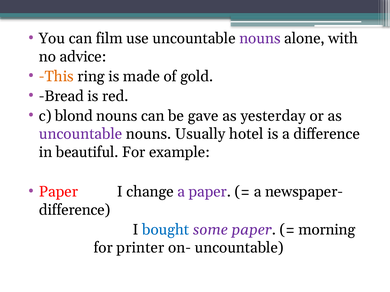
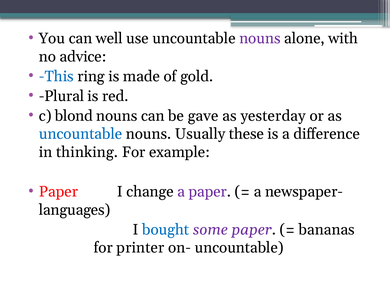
film: film -> well
This colour: orange -> blue
Bread: Bread -> Plural
uncountable at (81, 134) colour: purple -> blue
hotel: hotel -> these
beautiful: beautiful -> thinking
difference at (75, 210): difference -> languages
morning: morning -> bananas
